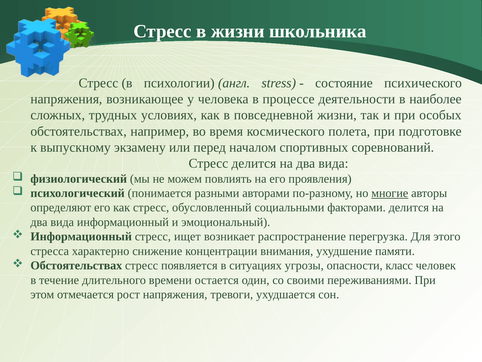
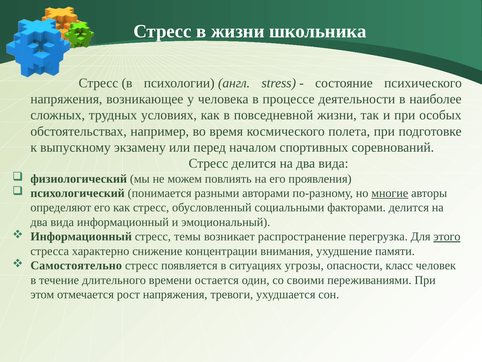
ищет: ищет -> темы
этого underline: none -> present
Обстоятельствах at (76, 265): Обстоятельствах -> Самостоятельно
